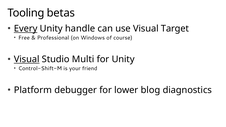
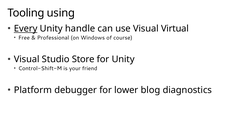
betas: betas -> using
Target: Target -> Virtual
Visual at (27, 59) underline: present -> none
Multi: Multi -> Store
